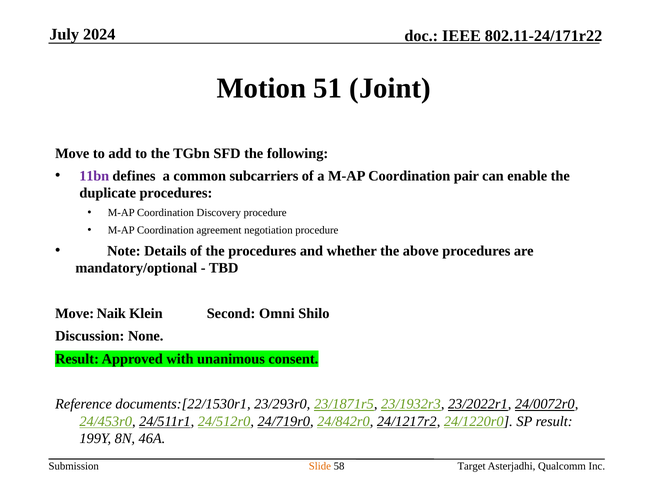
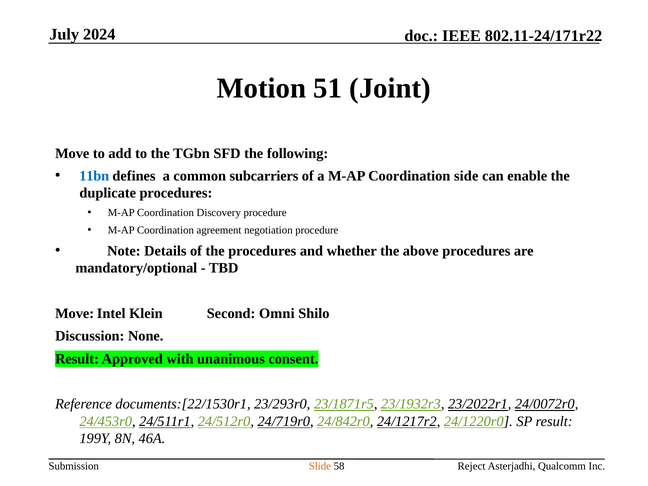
11bn colour: purple -> blue
pair: pair -> side
Naik: Naik -> Intel
Target: Target -> Reject
